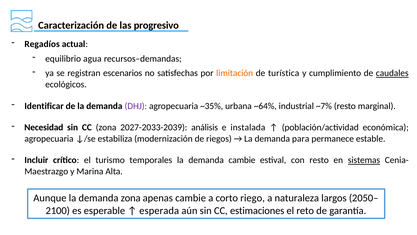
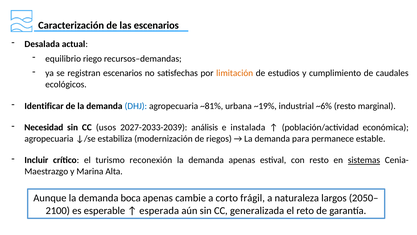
las progresivo: progresivo -> escenarios
Regadíos: Regadíos -> Desalada
agua: agua -> riego
turística: turística -> estudios
caudales underline: present -> none
DHJ colour: purple -> blue
~35%: ~35% -> ~81%
~64%: ~64% -> ~19%
~7%: ~7% -> ~6%
CC zona: zona -> usos
temporales: temporales -> reconexión
demanda cambie: cambie -> apenas
demanda zona: zona -> boca
riego: riego -> frágil
estimaciones: estimaciones -> generalizada
